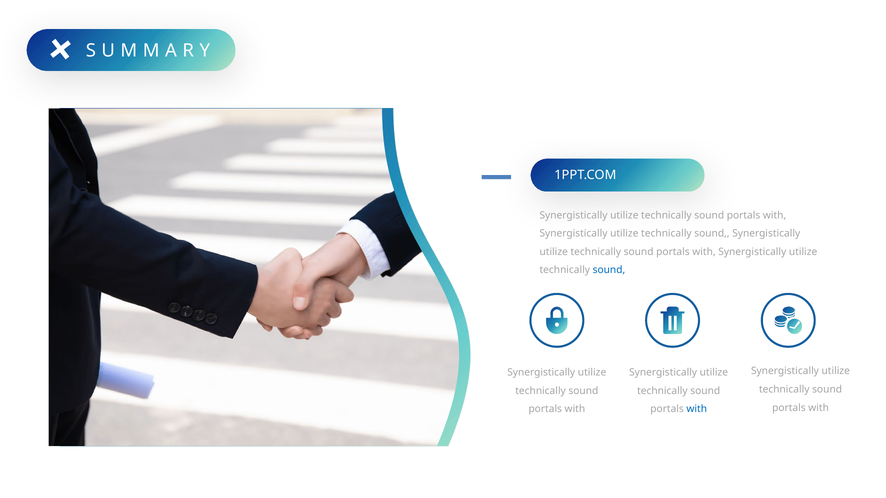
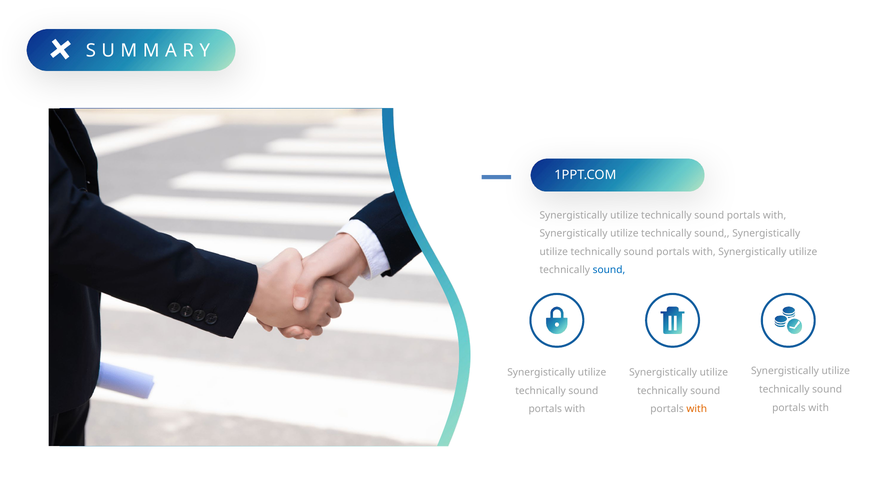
with at (697, 409) colour: blue -> orange
